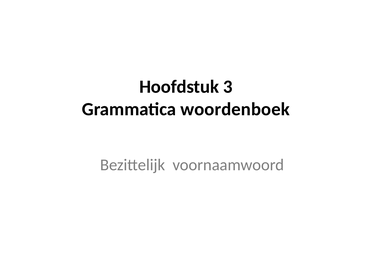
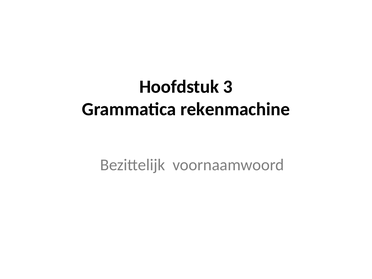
woordenboek: woordenboek -> rekenmachine
